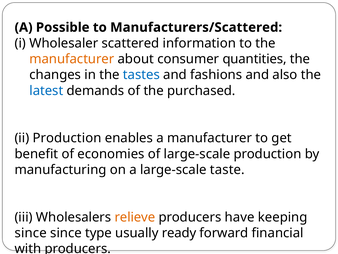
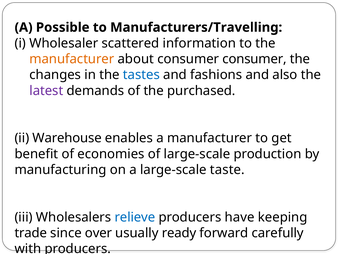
Manufacturers/Scattered: Manufacturers/Scattered -> Manufacturers/Travelling
consumer quantities: quantities -> consumer
latest colour: blue -> purple
ii Production: Production -> Warehouse
relieve colour: orange -> blue
since at (31, 233): since -> trade
type: type -> over
financial: financial -> carefully
